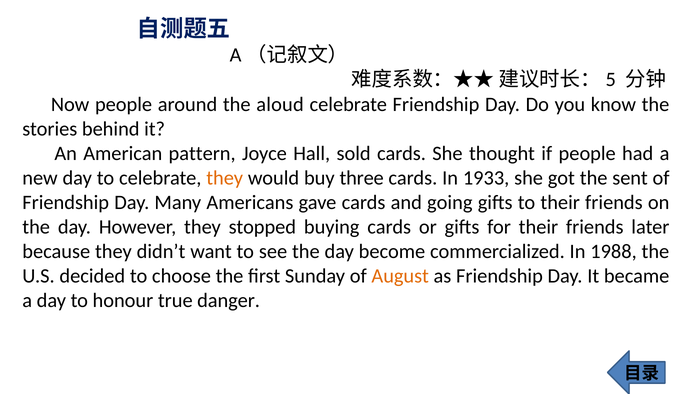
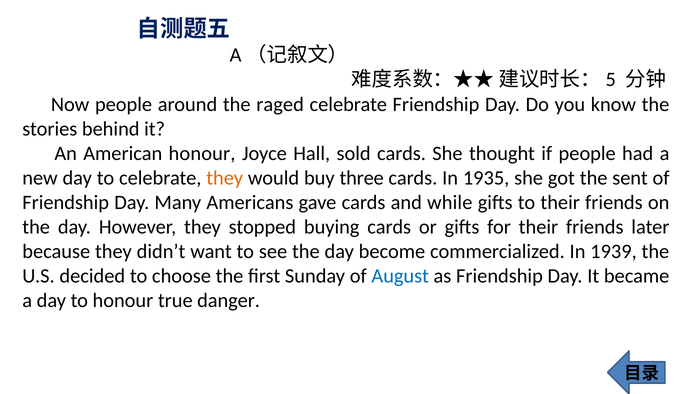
aloud: aloud -> raged
American pattern: pattern -> honour
1933: 1933 -> 1935
going: going -> while
1988: 1988 -> 1939
August colour: orange -> blue
